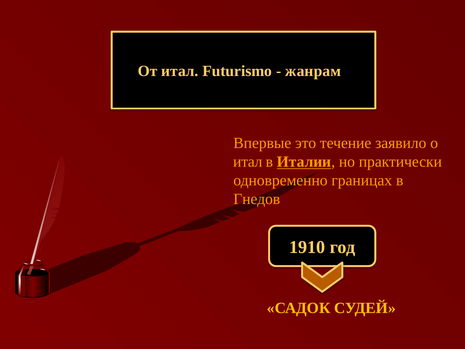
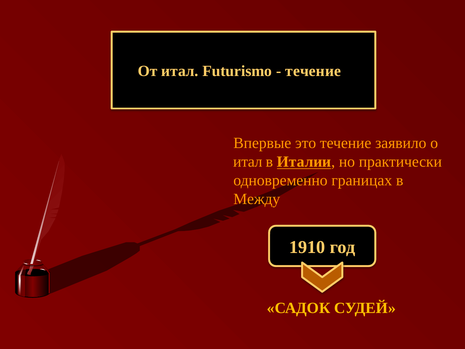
жанрам at (313, 71): жанрам -> течение
Гнедов: Гнедов -> Между
